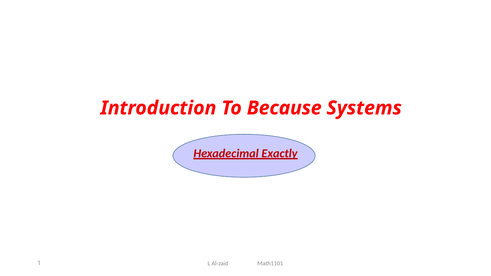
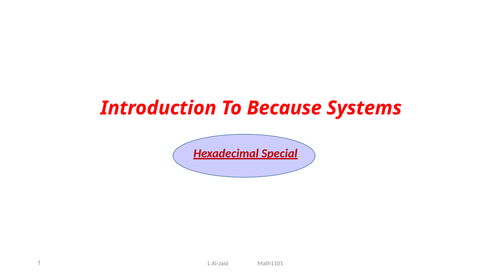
Exactly: Exactly -> Special
